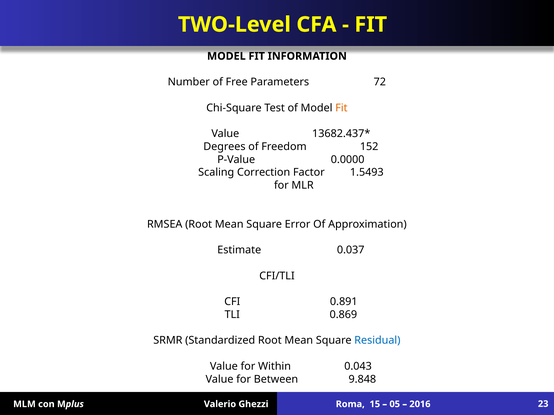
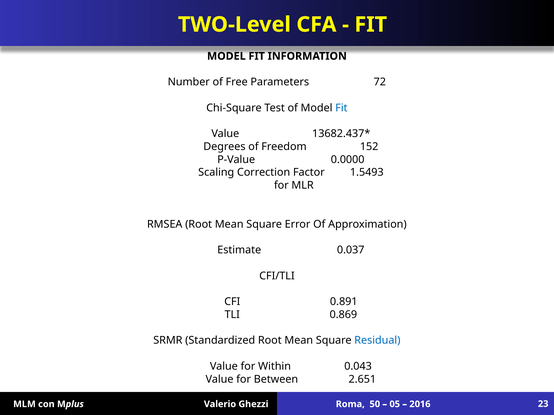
Fit at (341, 108) colour: orange -> blue
9.848: 9.848 -> 2.651
15: 15 -> 50
